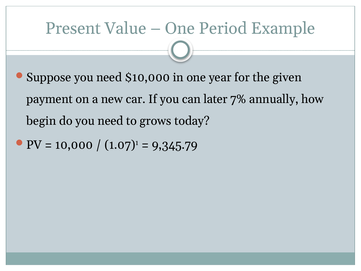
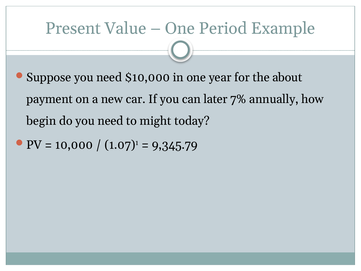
given: given -> about
grows: grows -> might
